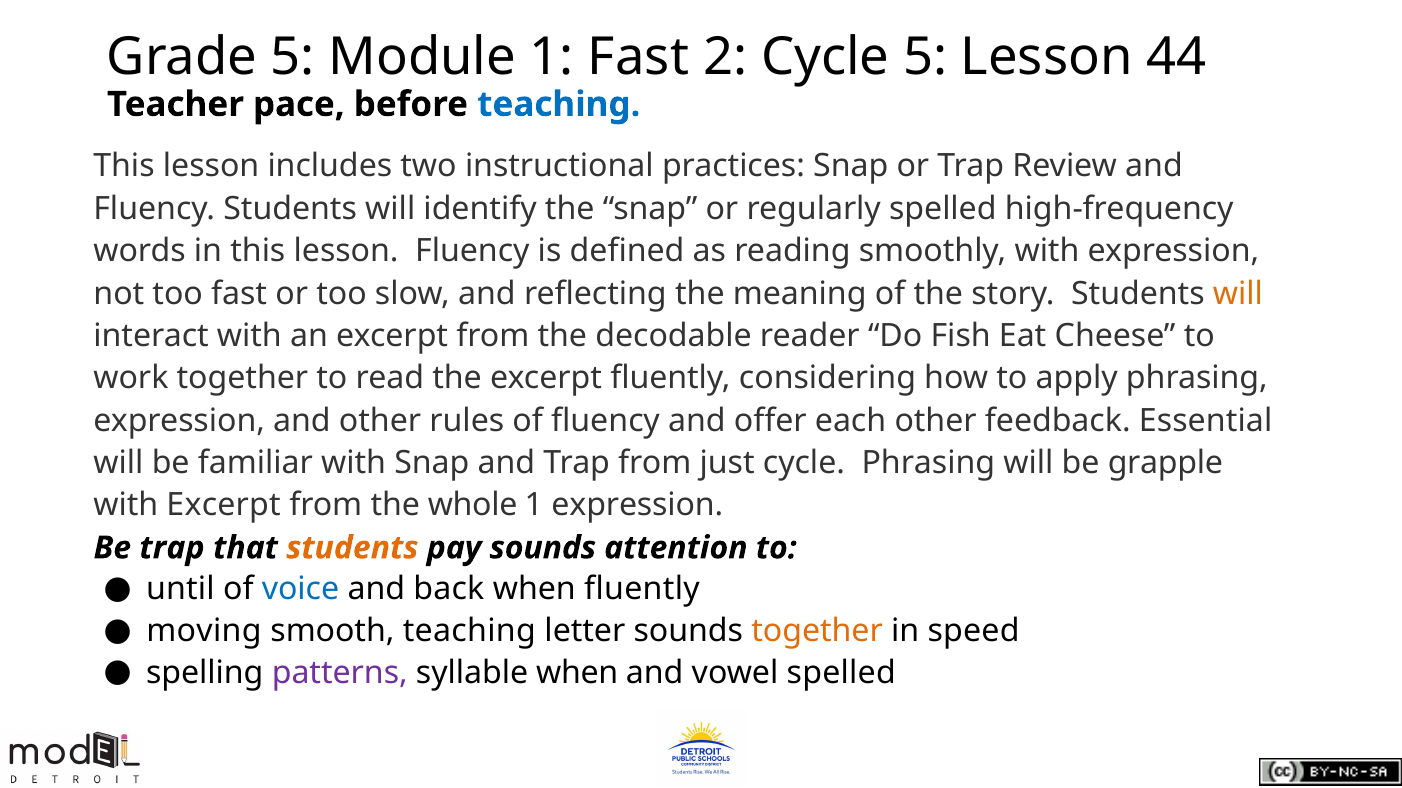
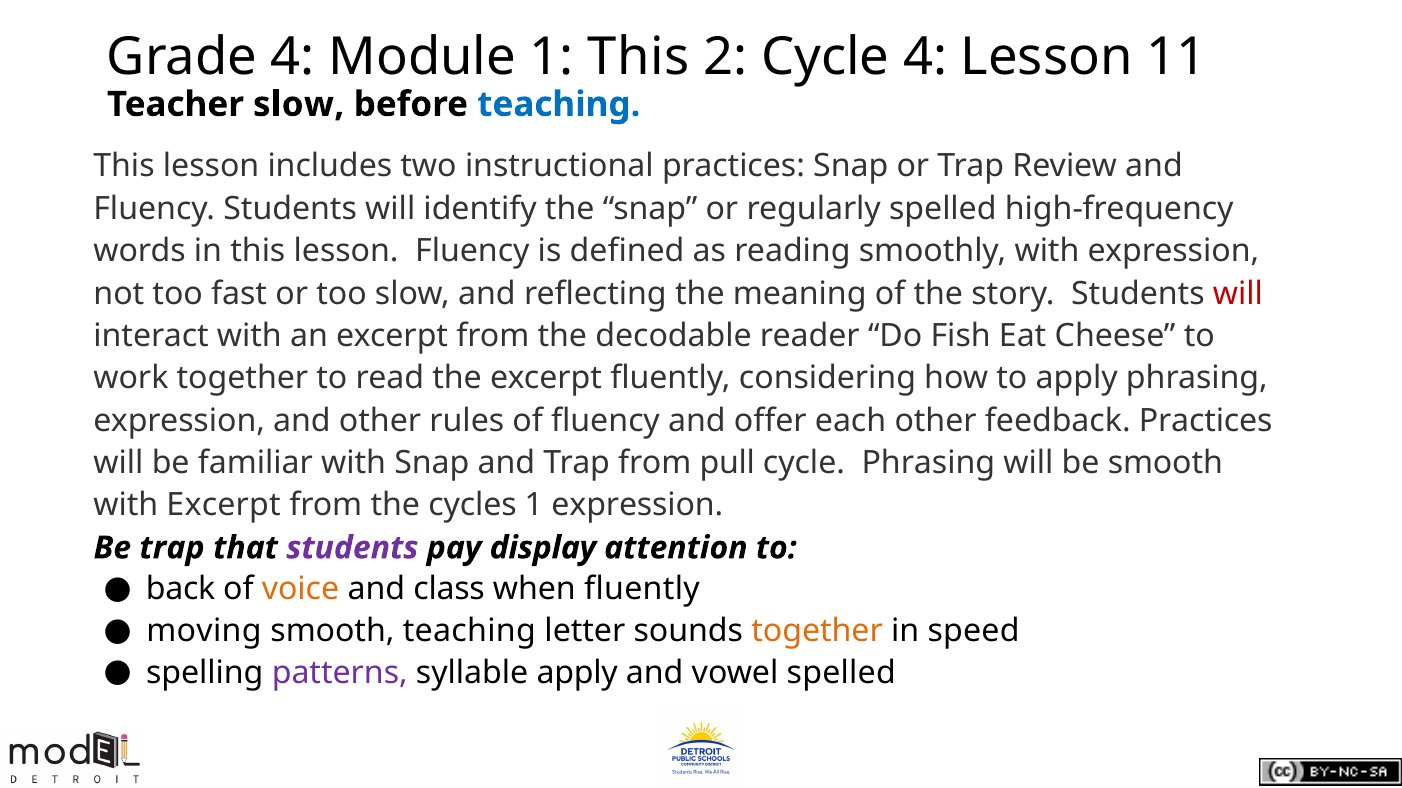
Grade 5: 5 -> 4
1 Fast: Fast -> This
Cycle 5: 5 -> 4
44: 44 -> 11
Teacher pace: pace -> slow
will at (1238, 294) colour: orange -> red
Essential at (1206, 421): Essential -> Practices
just: just -> pull
be grapple: grapple -> smooth
whole: whole -> cycles
students at (352, 548) colour: orange -> purple
pay sounds: sounds -> display
until: until -> back
voice colour: blue -> orange
back: back -> class
syllable when: when -> apply
